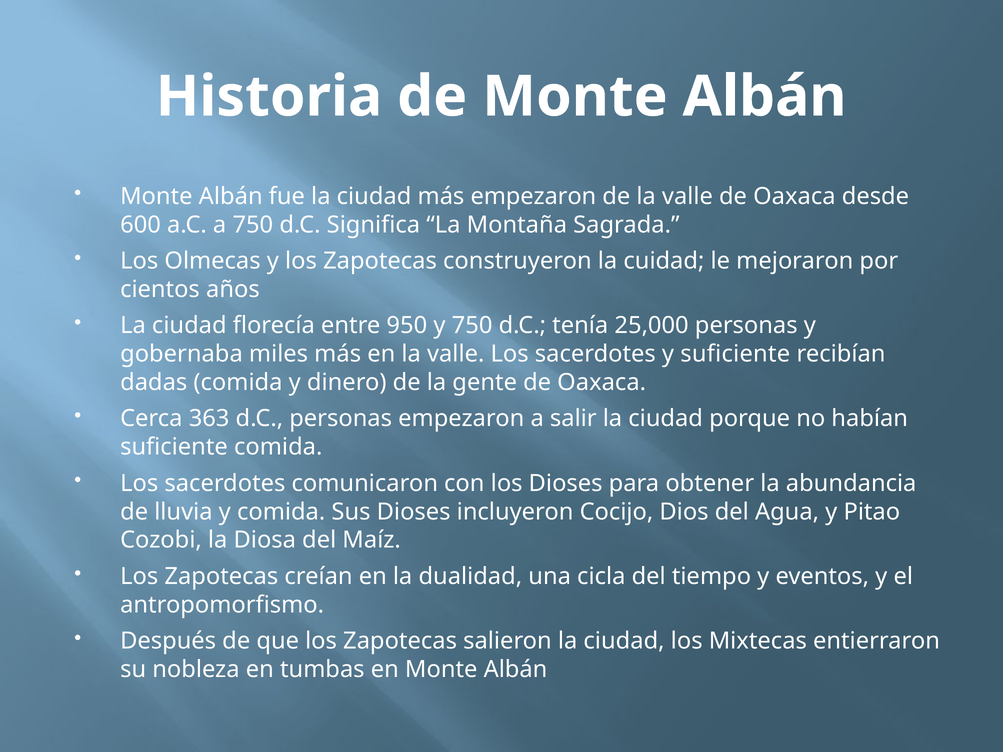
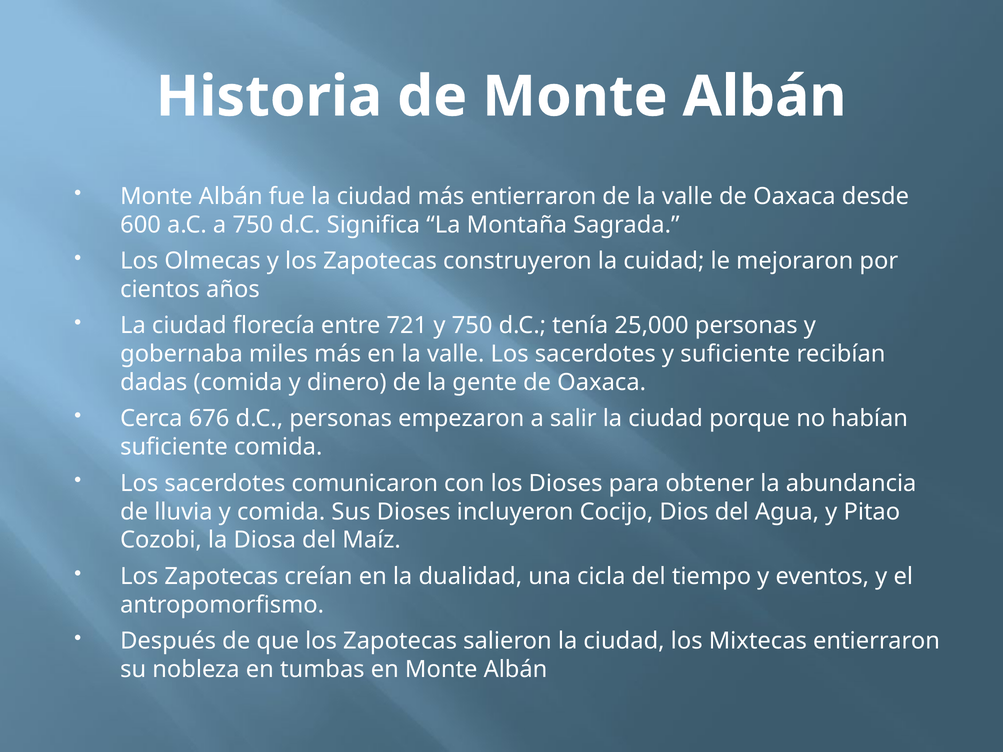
más empezaron: empezaron -> entierraron
950: 950 -> 721
363: 363 -> 676
